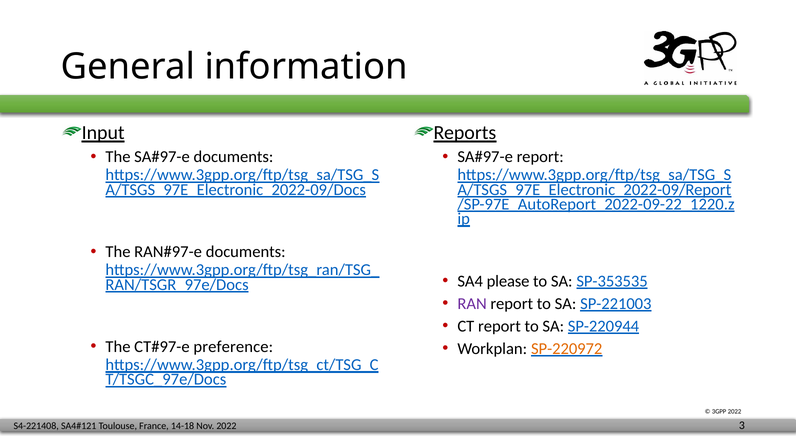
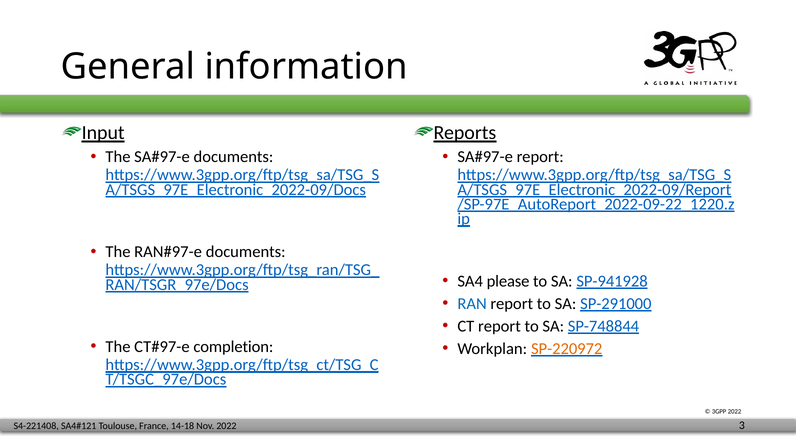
SP-353535: SP-353535 -> SP-941928
RAN colour: purple -> blue
SP-221003: SP-221003 -> SP-291000
SP-220944: SP-220944 -> SP-748844
preference: preference -> completion
